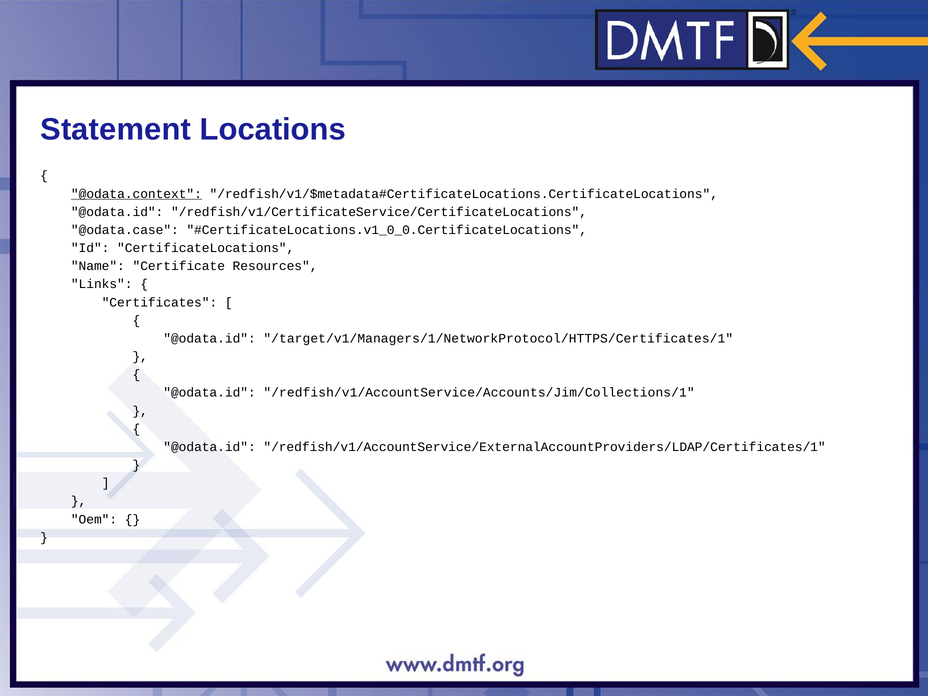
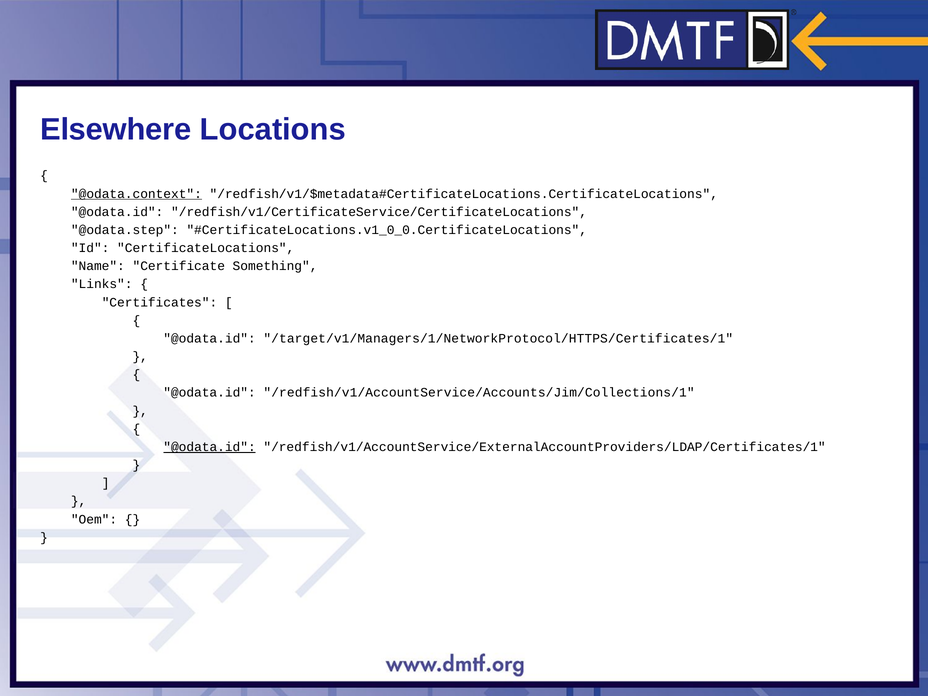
Statement: Statement -> Elsewhere
@odata.case: @odata.case -> @odata.step
Resources: Resources -> Something
@odata.id at (210, 447) underline: none -> present
